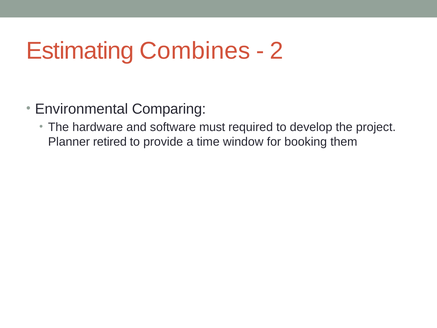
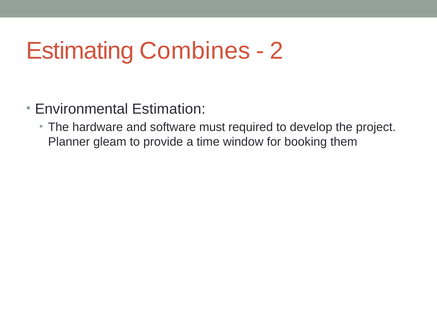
Comparing: Comparing -> Estimation
retired: retired -> gleam
